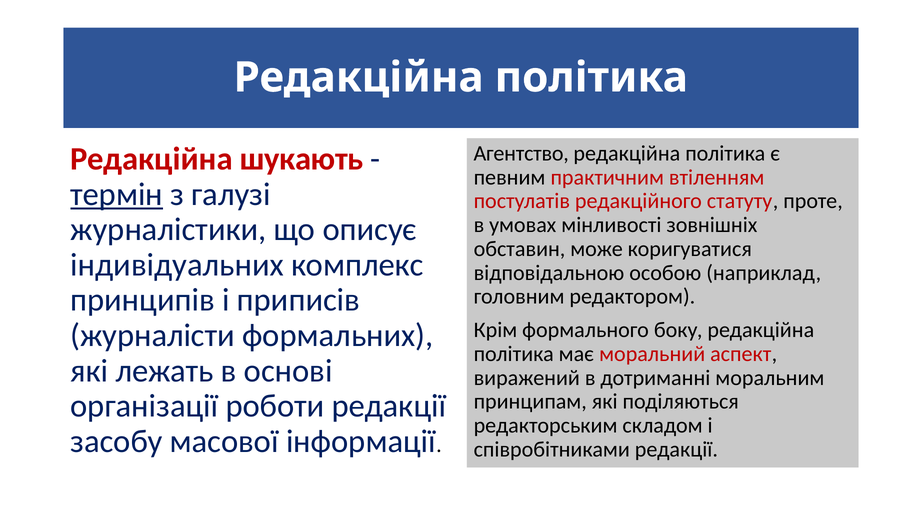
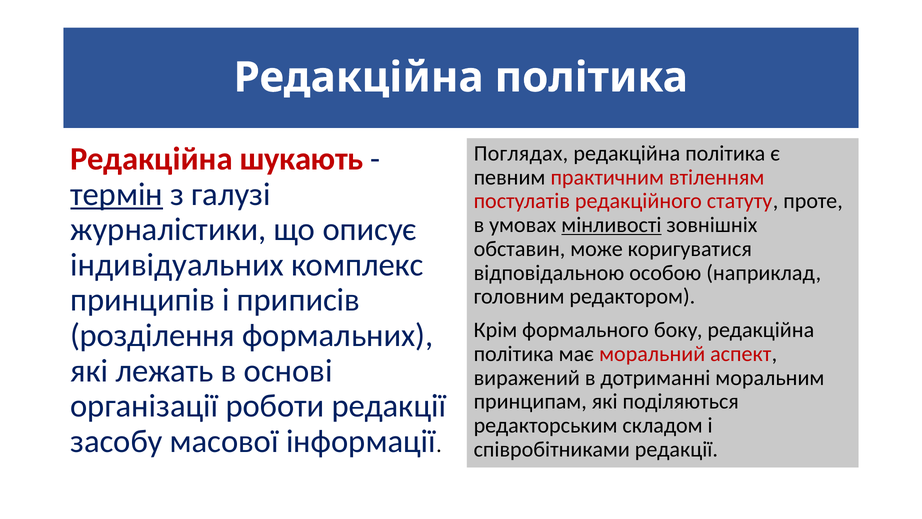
Агентство: Агентство -> Поглядах
мінливості underline: none -> present
журналісти: журналісти -> розділення
